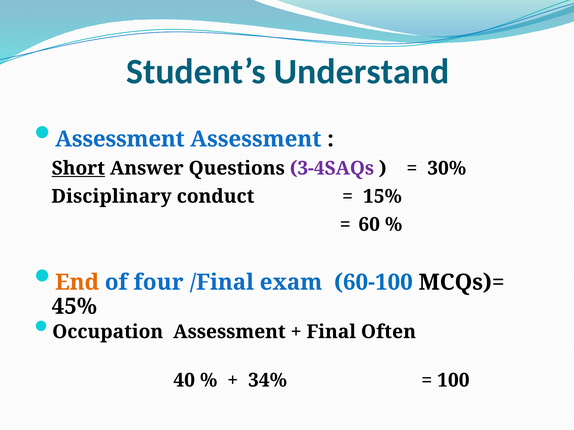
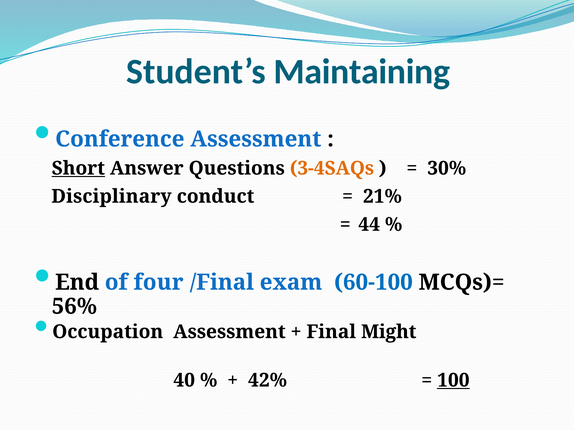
Understand: Understand -> Maintaining
Assessment at (120, 139): Assessment -> Conference
3-4SAQs colour: purple -> orange
15%: 15% -> 21%
60: 60 -> 44
End colour: orange -> black
45%: 45% -> 56%
Often: Often -> Might
34%: 34% -> 42%
100 underline: none -> present
